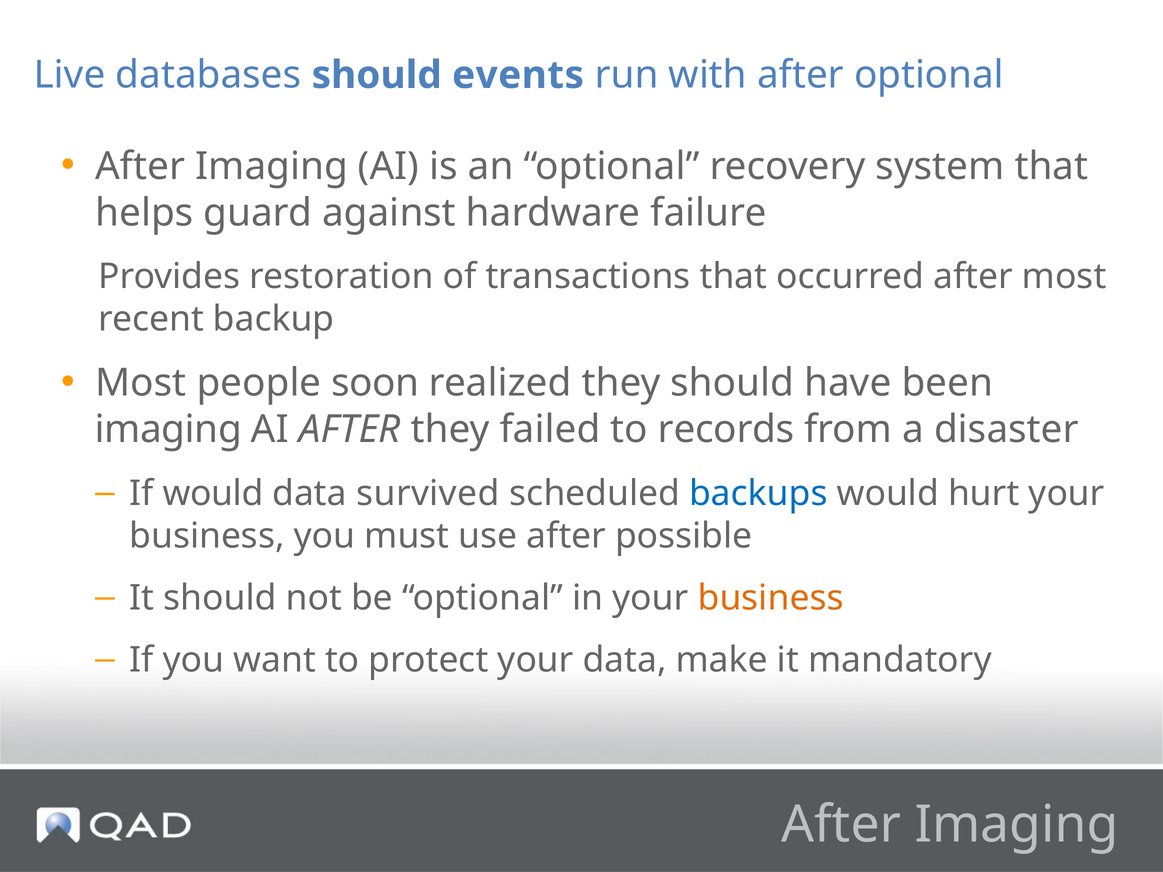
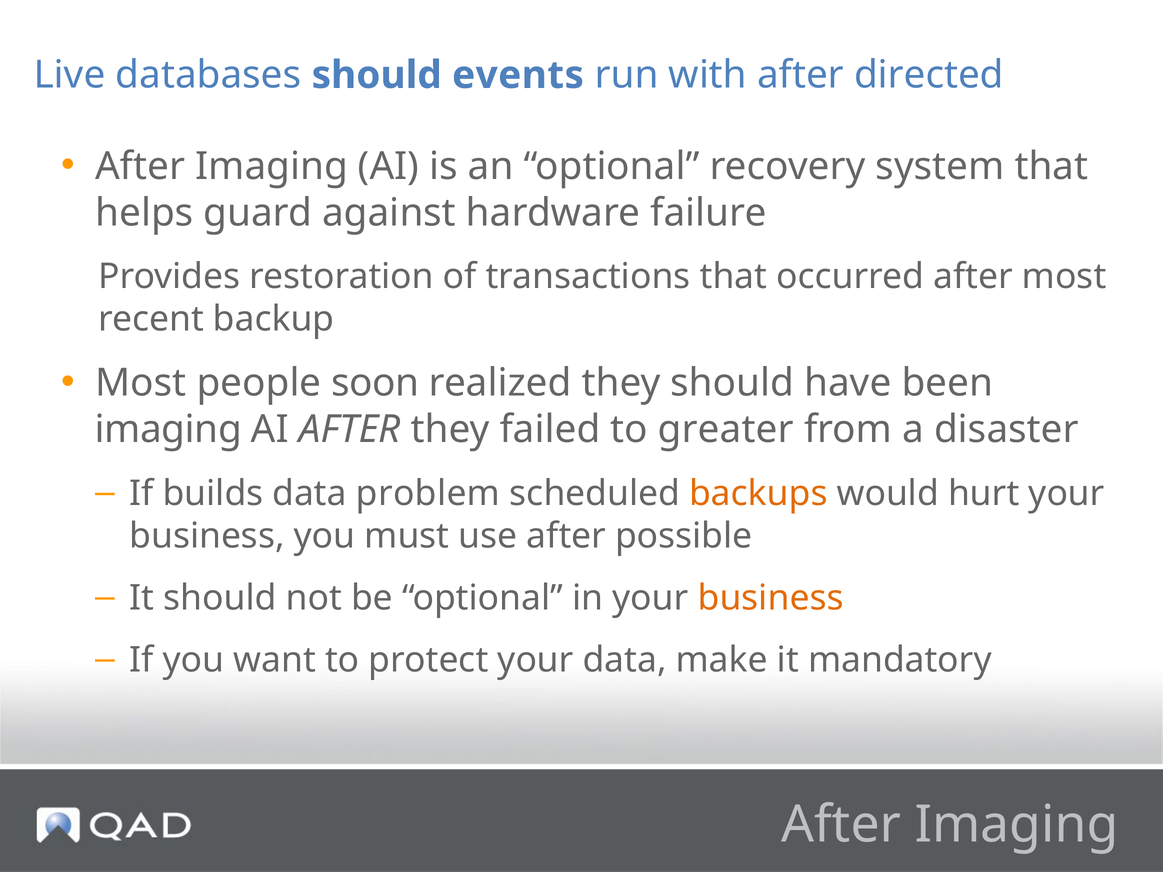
after optional: optional -> directed
records: records -> greater
If would: would -> builds
survived: survived -> problem
backups colour: blue -> orange
